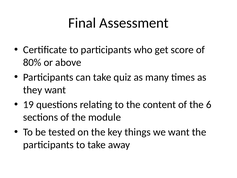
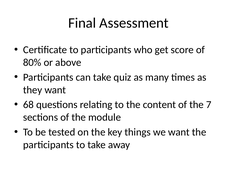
19: 19 -> 68
6: 6 -> 7
